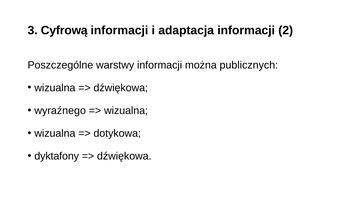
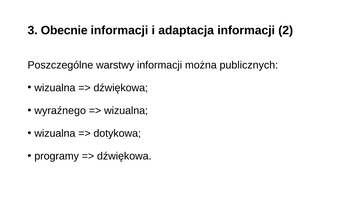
Cyfrową: Cyfrową -> Obecnie
dyktafony: dyktafony -> programy
